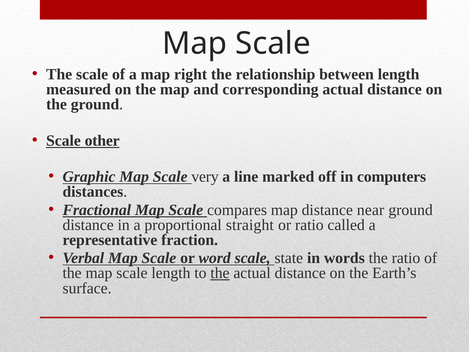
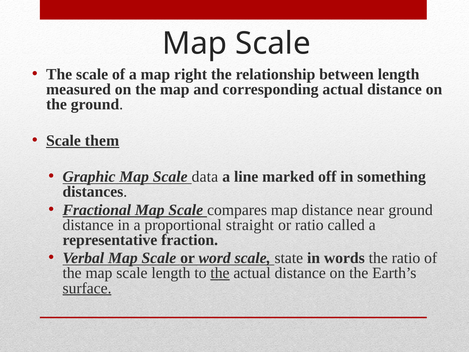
other: other -> them
very: very -> data
computers: computers -> something
surface underline: none -> present
